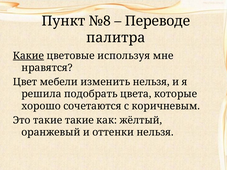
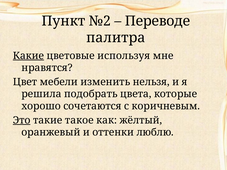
№8: №8 -> №2
Это underline: none -> present
такие такие: такие -> такое
оттенки нельзя: нельзя -> люблю
